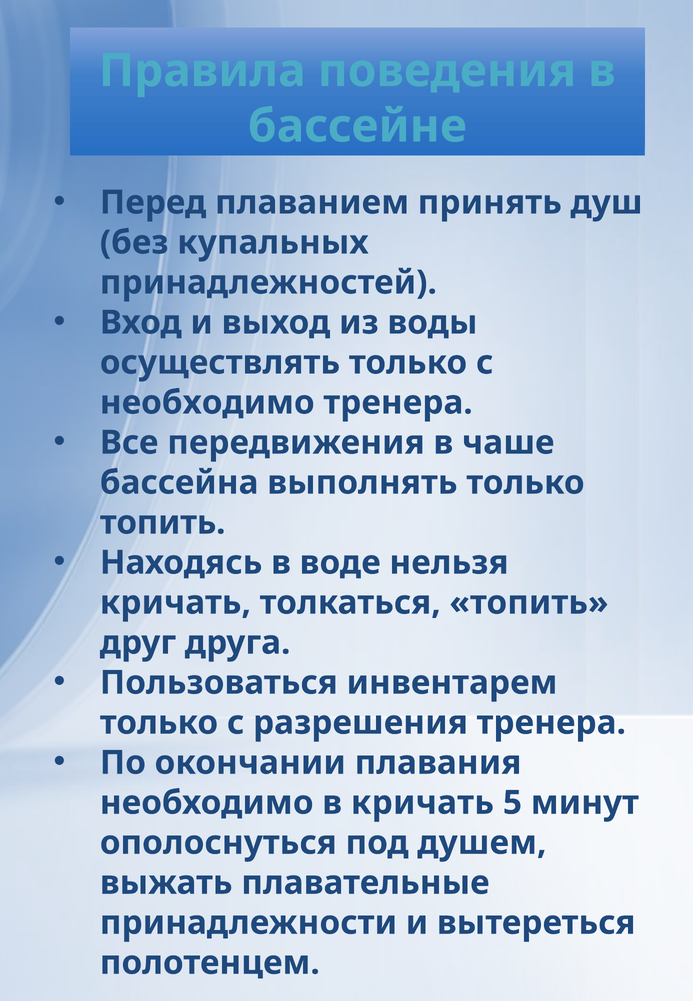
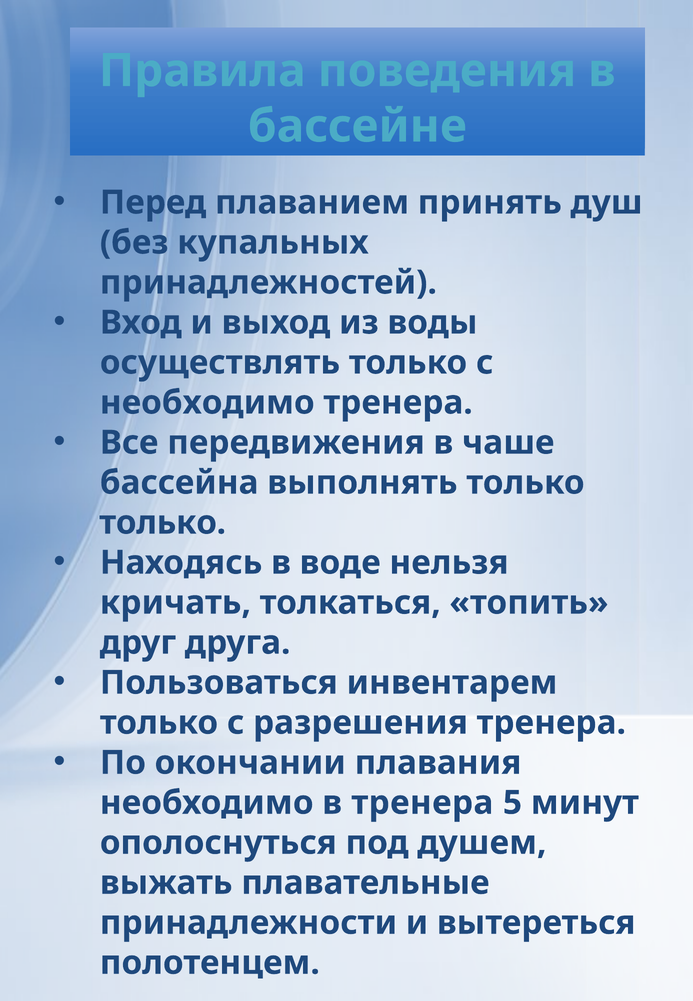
топить at (163, 523): топить -> только
в кричать: кричать -> тренера
